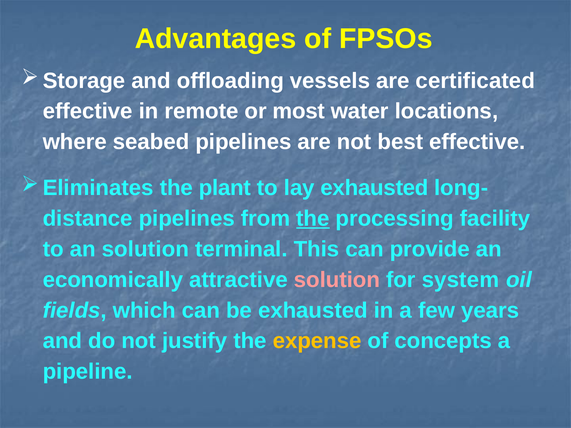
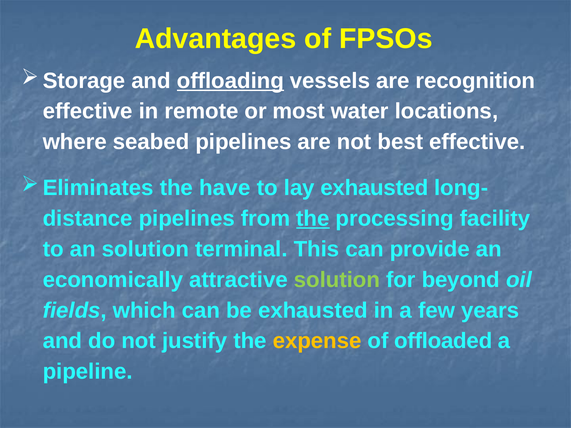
offloading underline: none -> present
certificated: certificated -> recognition
plant: plant -> have
solution at (337, 280) colour: pink -> light green
system: system -> beyond
concepts: concepts -> offloaded
